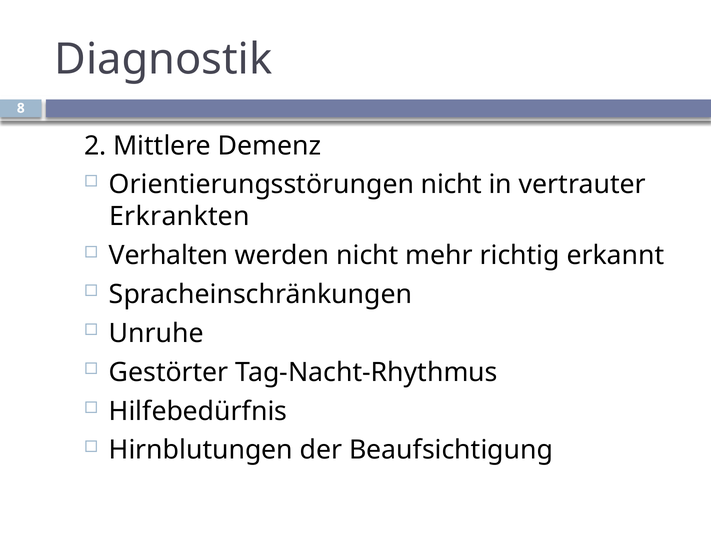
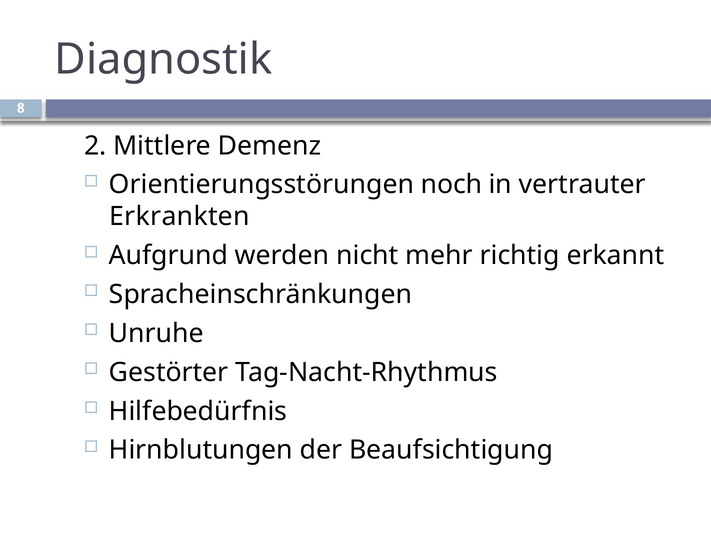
Orientierungsstörungen nicht: nicht -> noch
Verhalten: Verhalten -> Aufgrund
